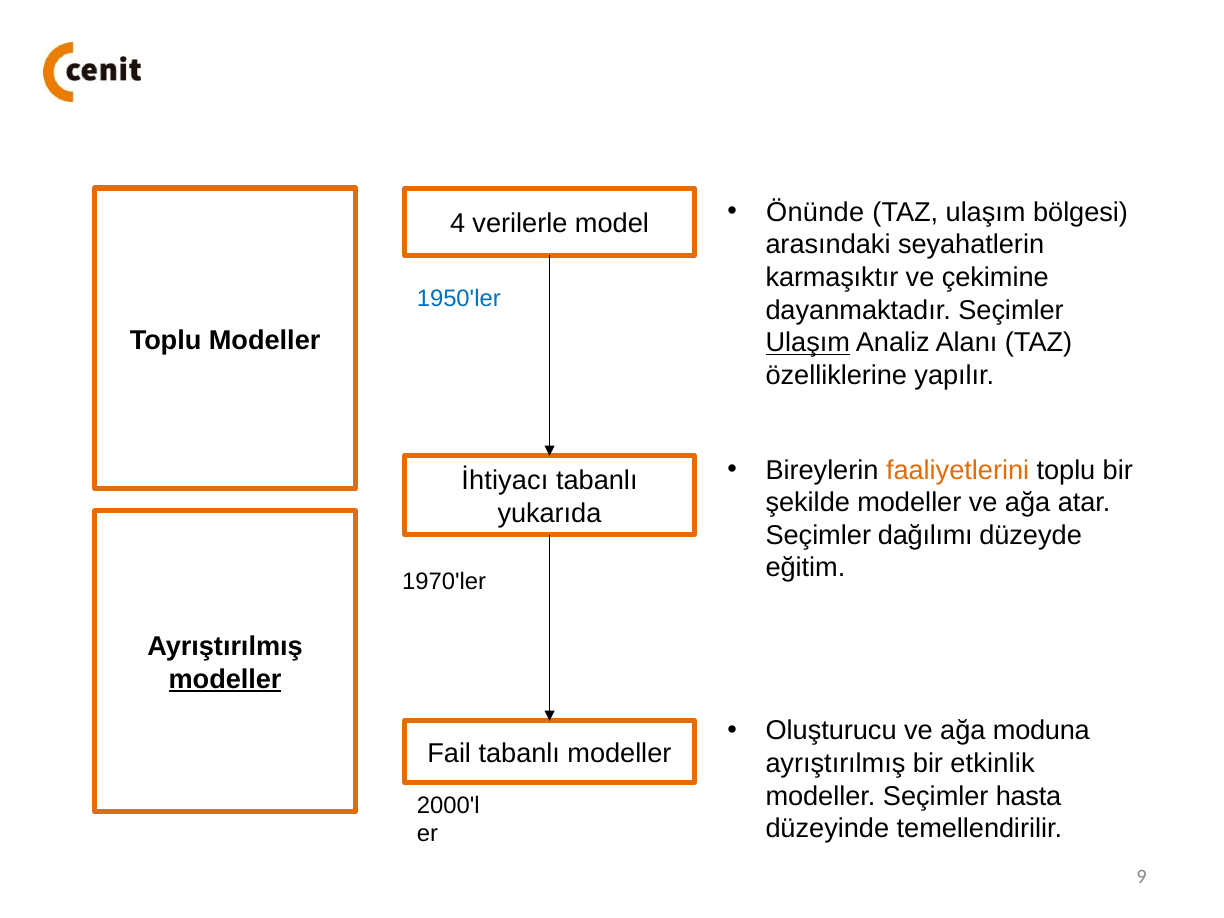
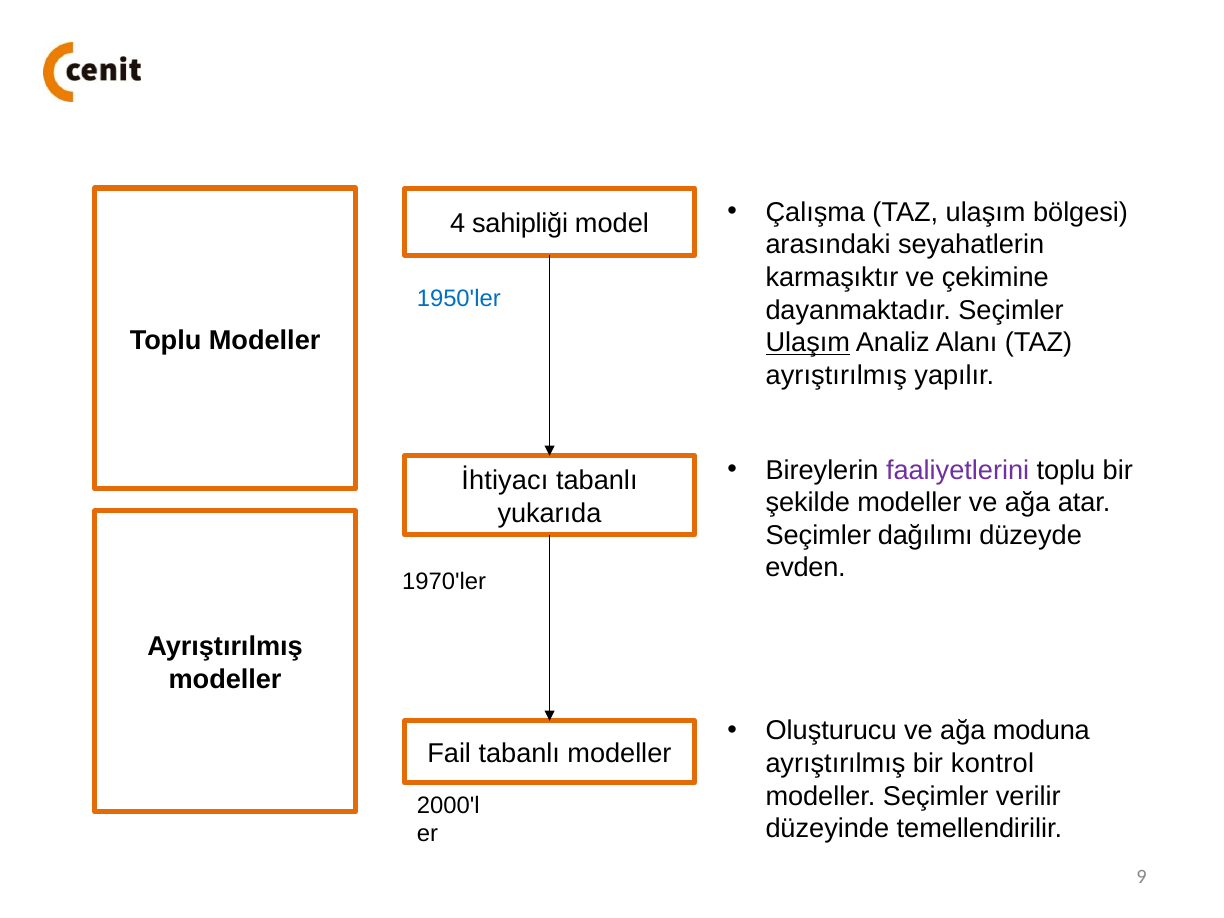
Önünde: Önünde -> Çalışma
verilerle: verilerle -> sahipliği
özelliklerine at (836, 375): özelliklerine -> ayrıştırılmış
faaliyetlerini colour: orange -> purple
eğitim: eğitim -> evden
modeller at (225, 680) underline: present -> none
etkinlik: etkinlik -> kontrol
hasta: hasta -> verilir
